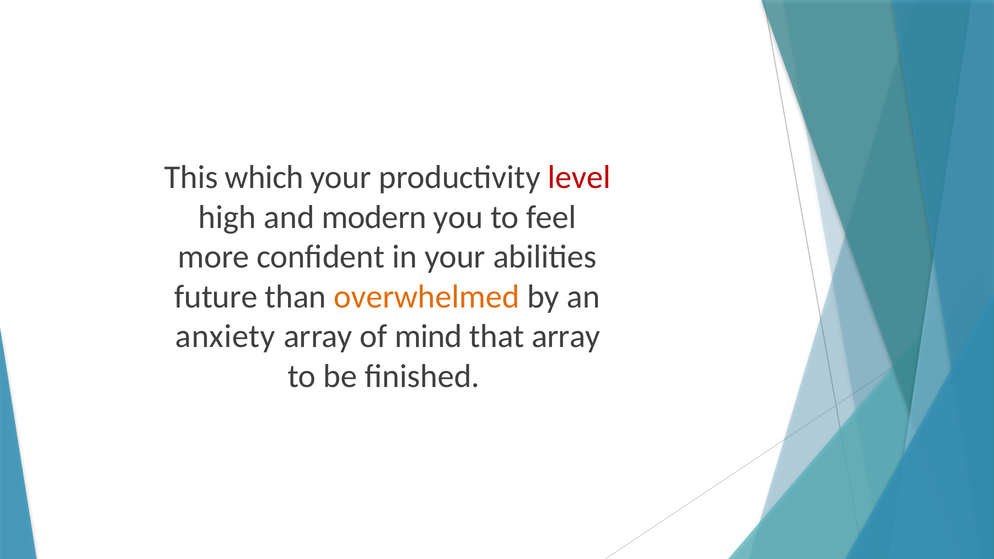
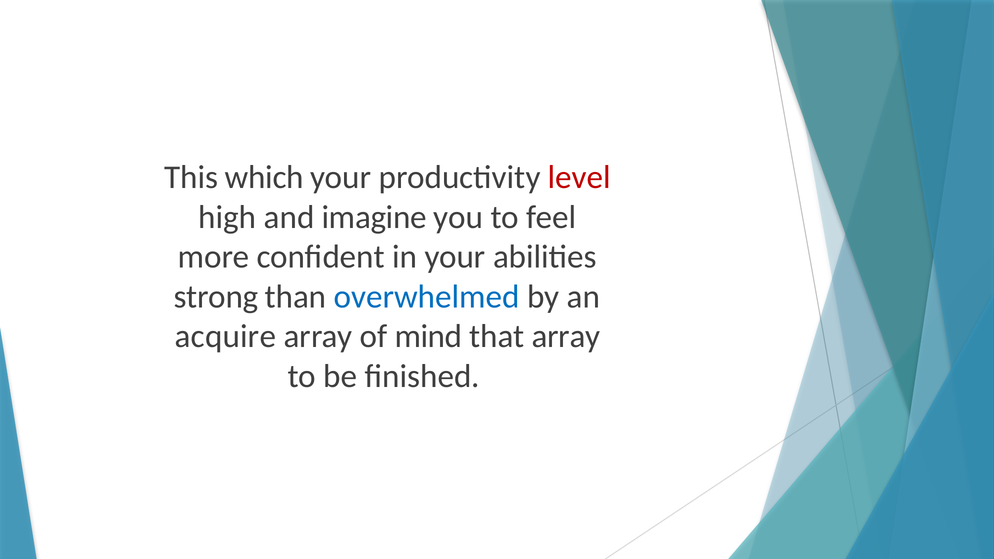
modern: modern -> imagine
future: future -> strong
overwhelmed colour: orange -> blue
anxiety: anxiety -> acquire
